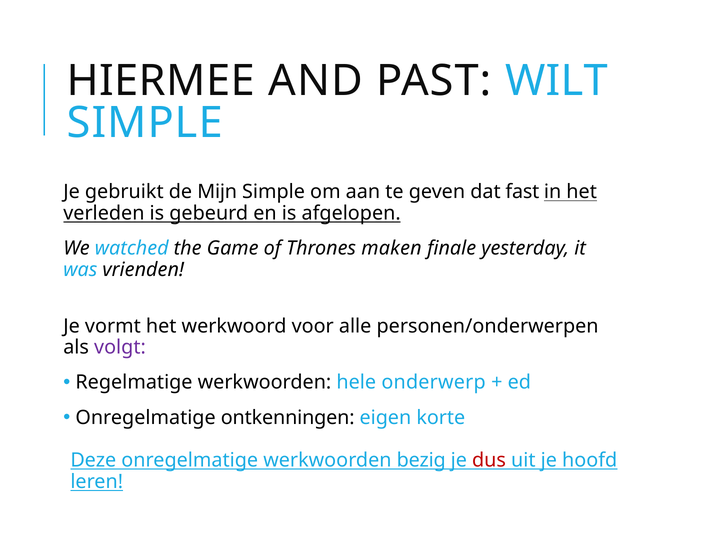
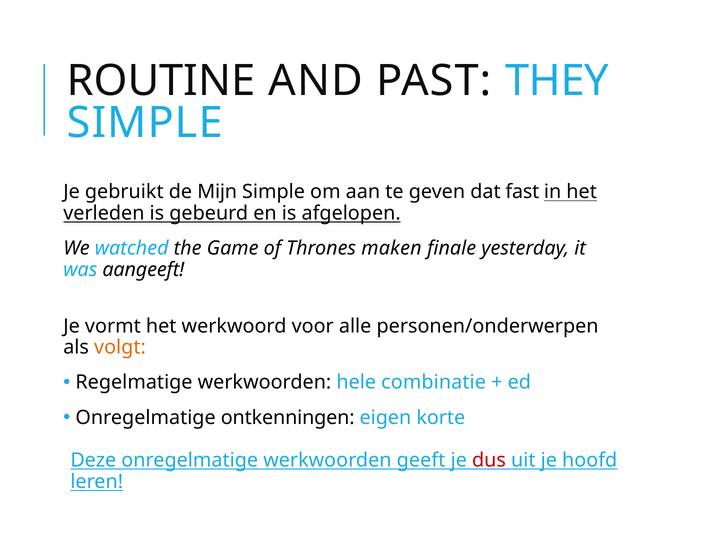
HIERMEE: HIERMEE -> ROUTINE
WILT: WILT -> THEY
vrienden: vrienden -> aangeeft
volgt colour: purple -> orange
onderwerp: onderwerp -> combinatie
bezig: bezig -> geeft
